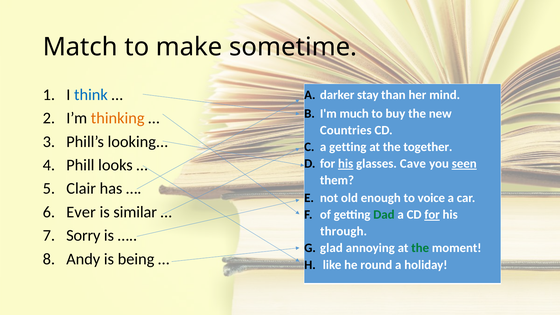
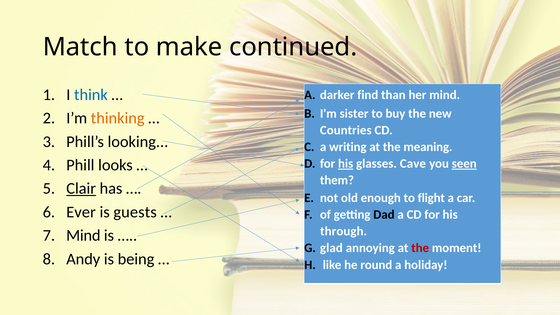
sometime: sometime -> continued
stay: stay -> find
much: much -> sister
a getting: getting -> writing
together: together -> meaning
Clair underline: none -> present
voice: voice -> flight
similar: similar -> guests
Dad colour: green -> black
for at (432, 215) underline: present -> none
Sorry at (83, 236): Sorry -> Mind
the at (420, 248) colour: green -> red
